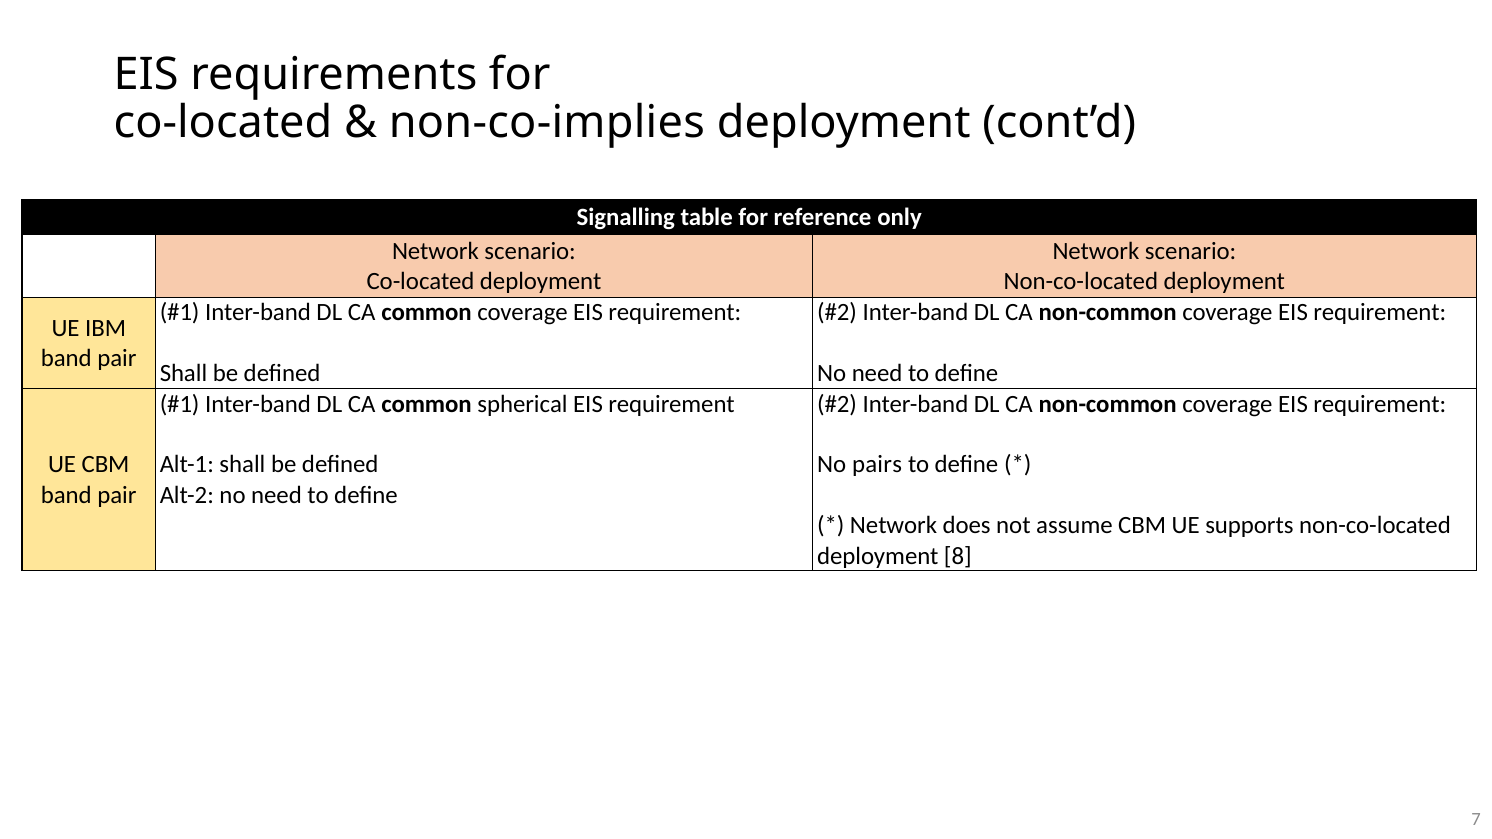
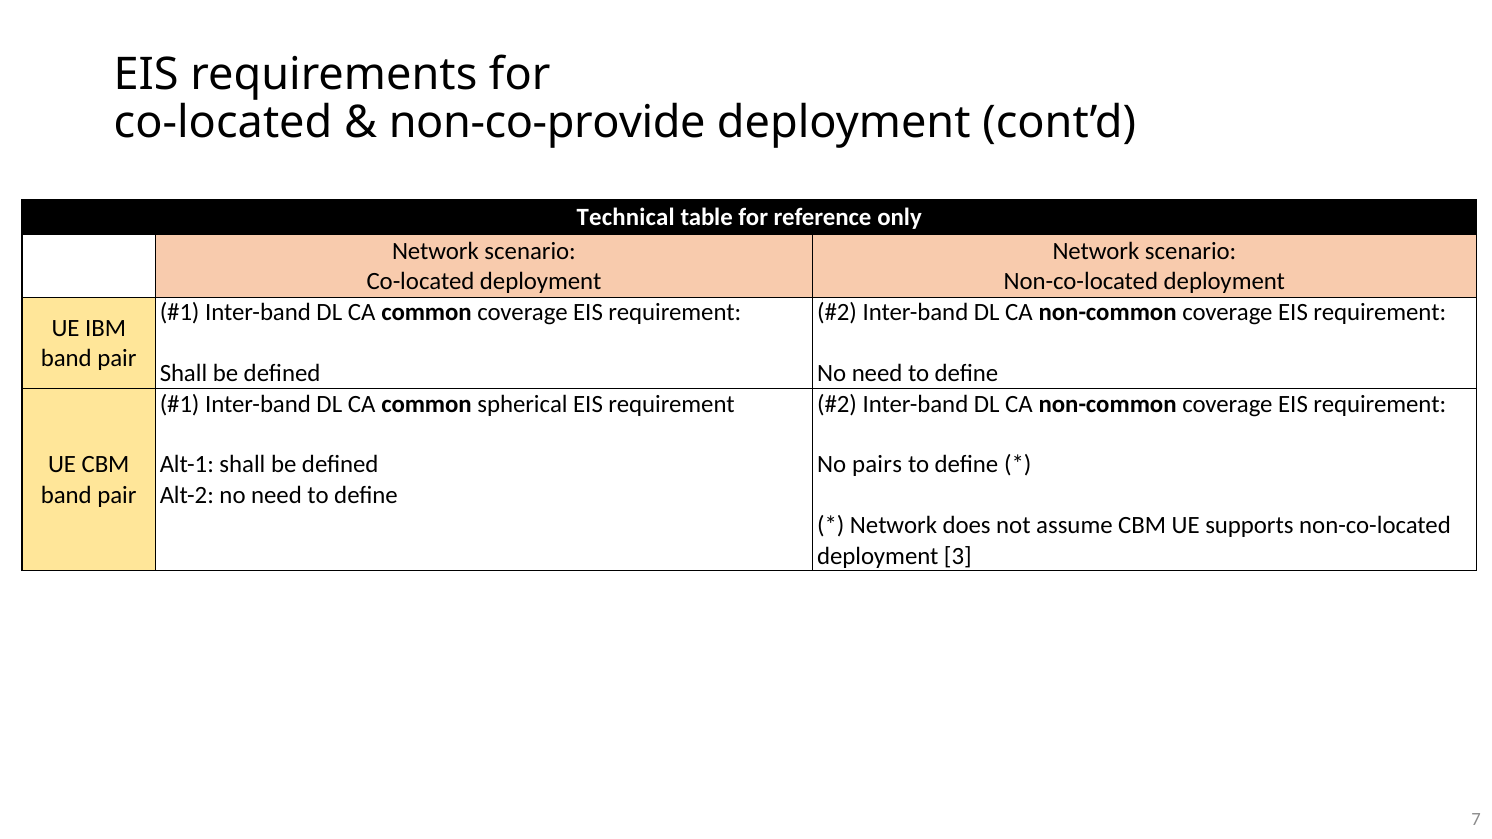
non-co-implies: non-co-implies -> non-co-provide
Signalling: Signalling -> Technical
8: 8 -> 3
